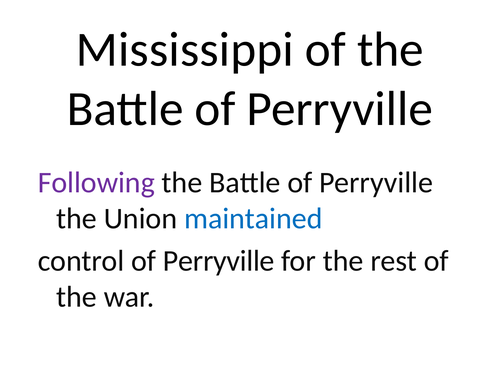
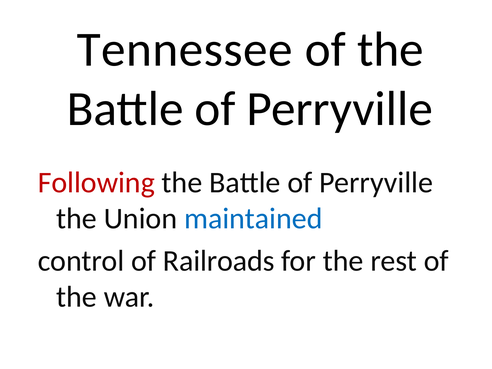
Mississippi: Mississippi -> Tennessee
Following colour: purple -> red
control of Perryville: Perryville -> Railroads
